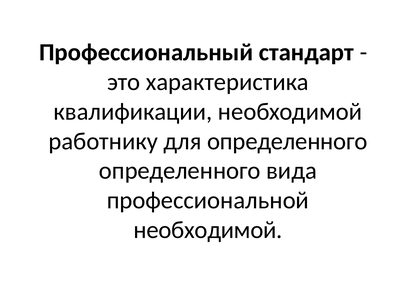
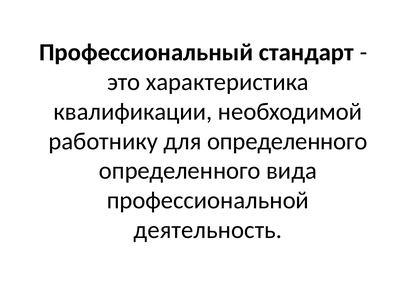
необходимой at (208, 230): необходимой -> деятельность
